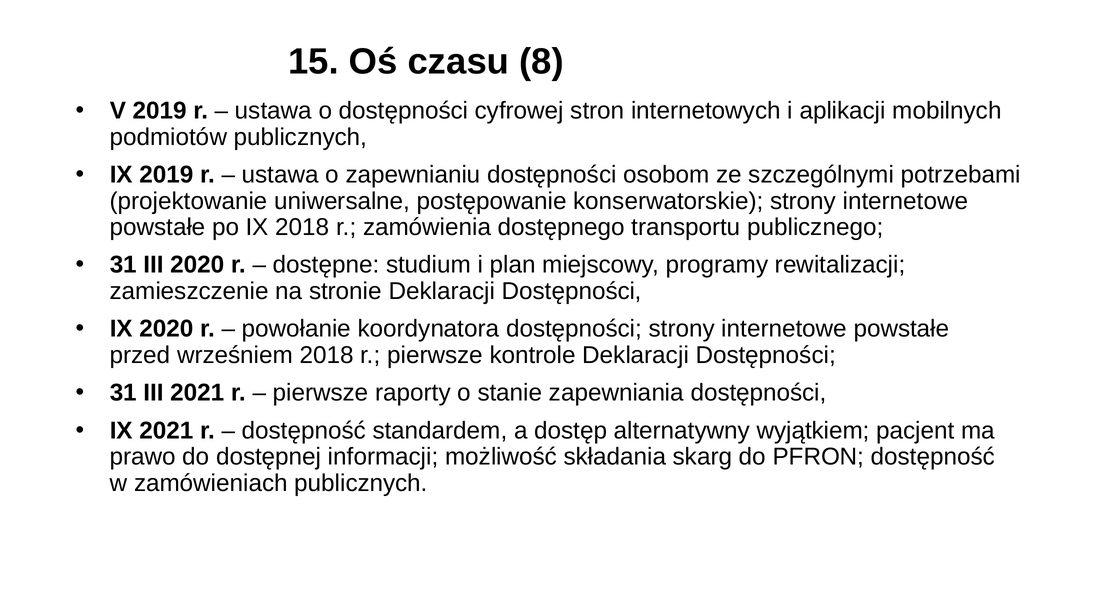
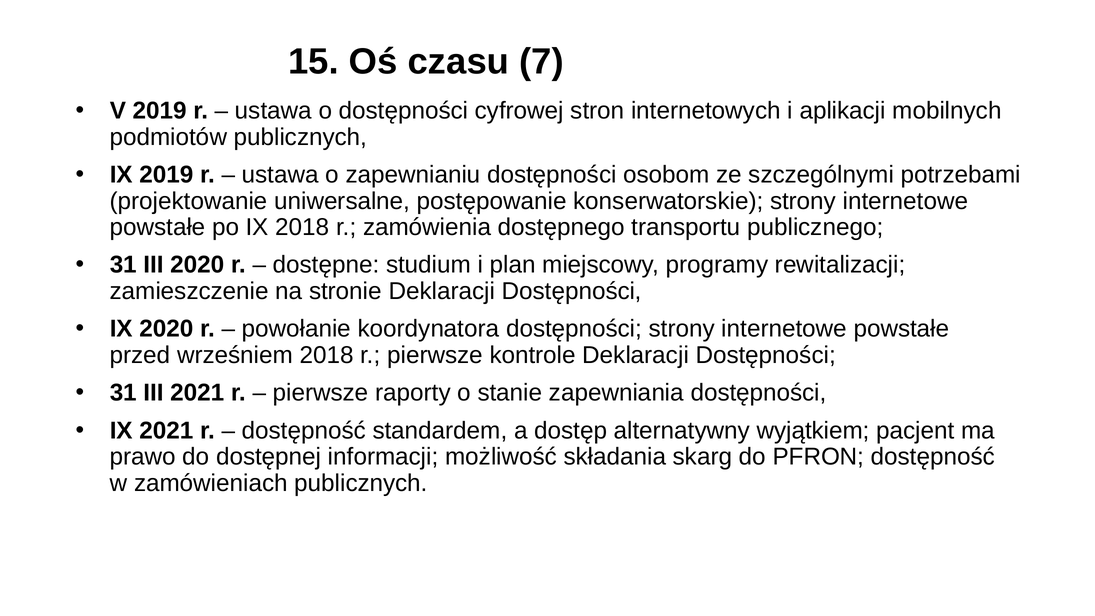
8: 8 -> 7
